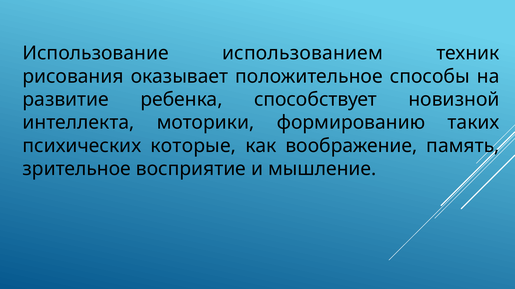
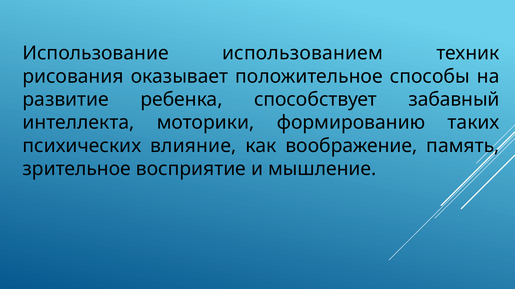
новизной: новизной -> забавный
которые: которые -> влияние
